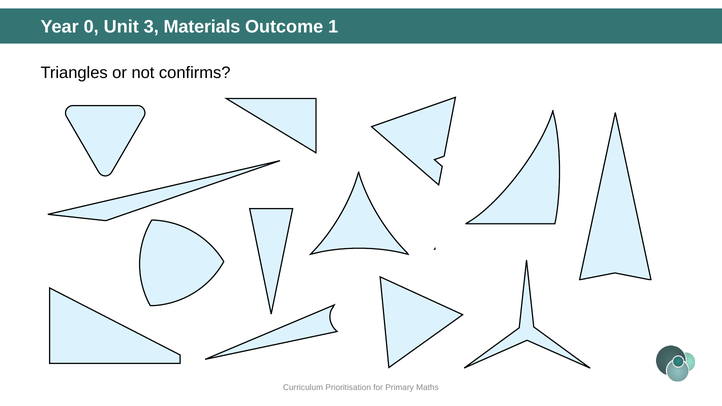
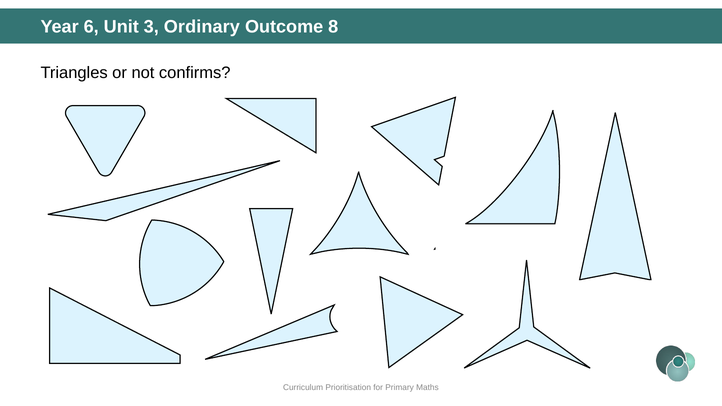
0: 0 -> 6
Materials: Materials -> Ordinary
1: 1 -> 8
